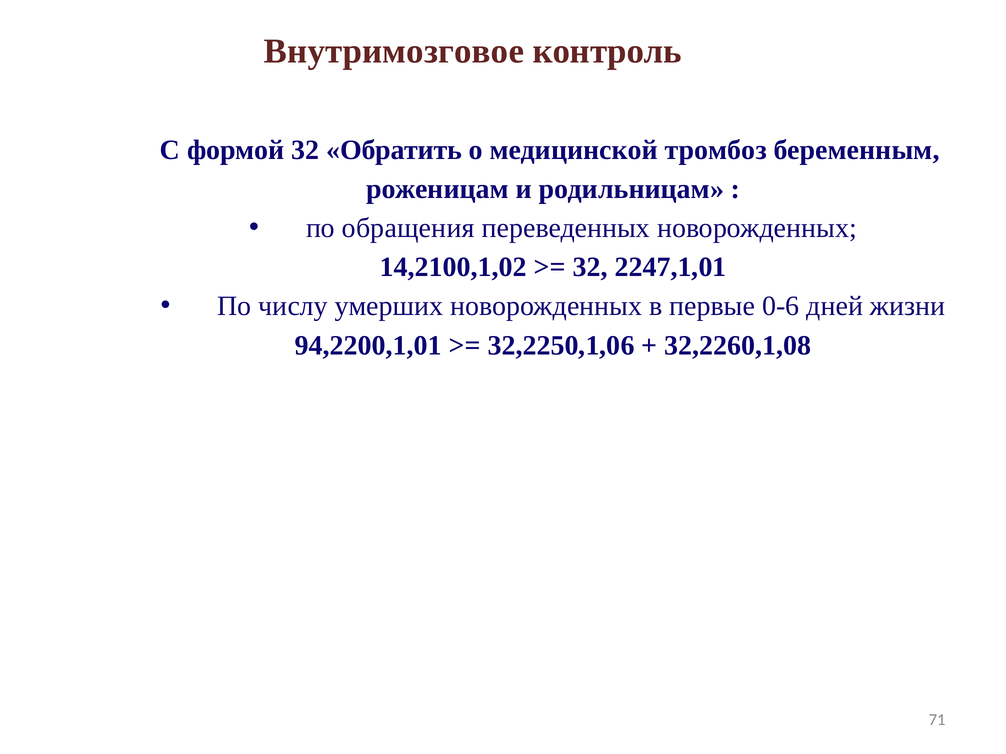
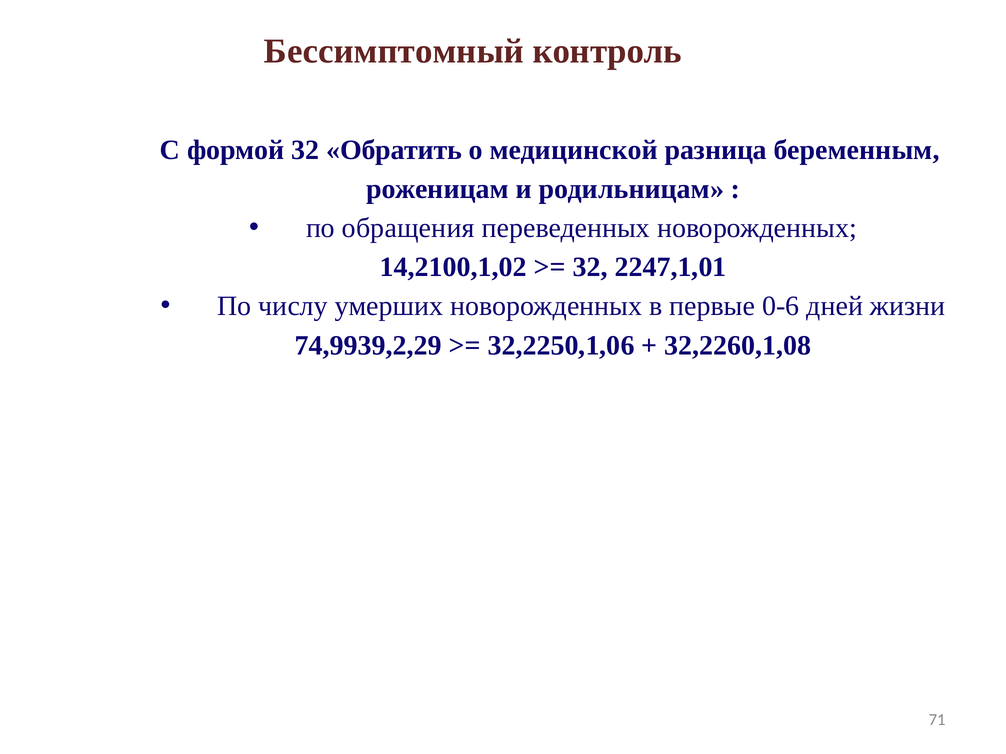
Внутримозговое: Внутримозговое -> Бессимптомный
тромбоз: тромбоз -> разница
94,2200,1,01: 94,2200,1,01 -> 74,9939,2,29
